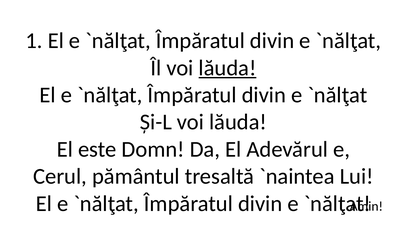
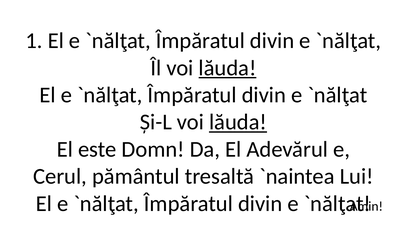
lăuda at (238, 122) underline: none -> present
